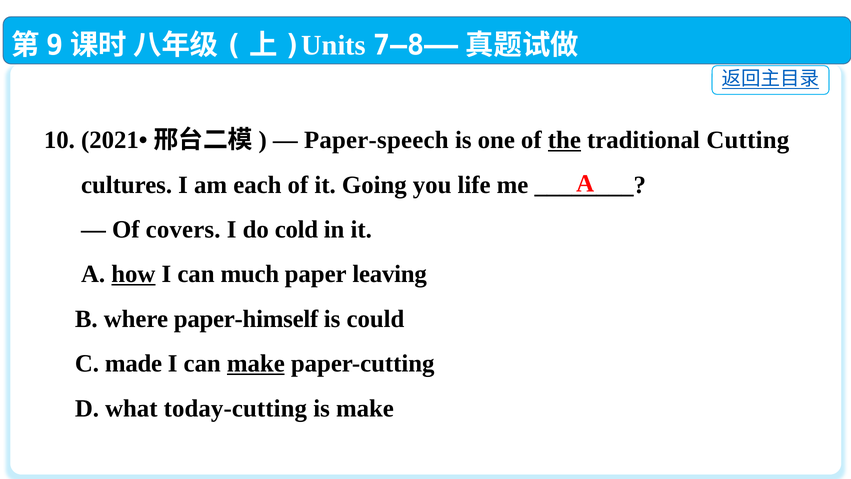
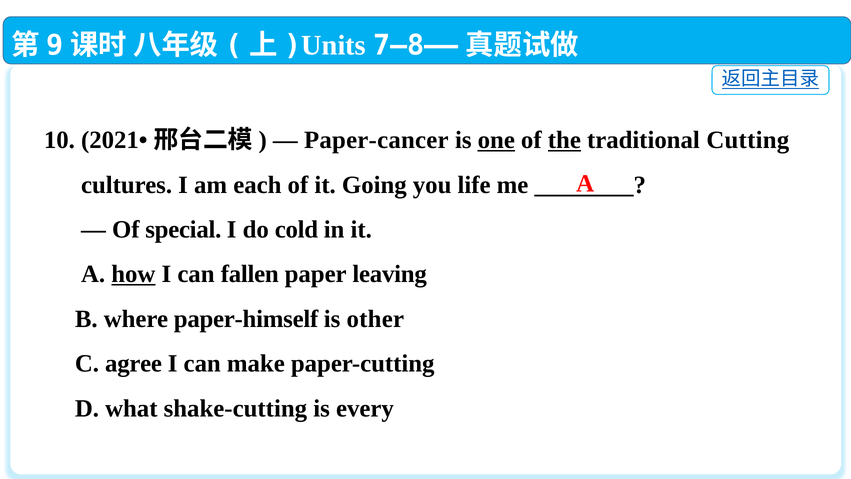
Paper-speech: Paper-speech -> Paper-cancer
one underline: none -> present
covers: covers -> special
much: much -> fallen
could: could -> other
made: made -> agree
make at (256, 363) underline: present -> none
today-cutting: today-cutting -> shake-cutting
is make: make -> every
